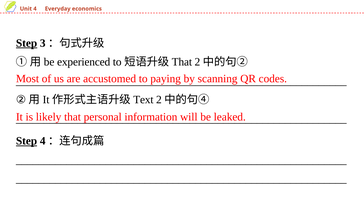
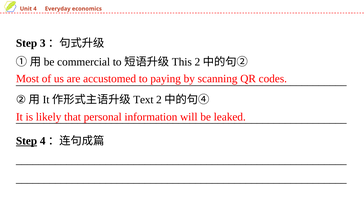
Step at (27, 43) underline: present -> none
experienced: experienced -> commercial
That at (182, 62): That -> This
